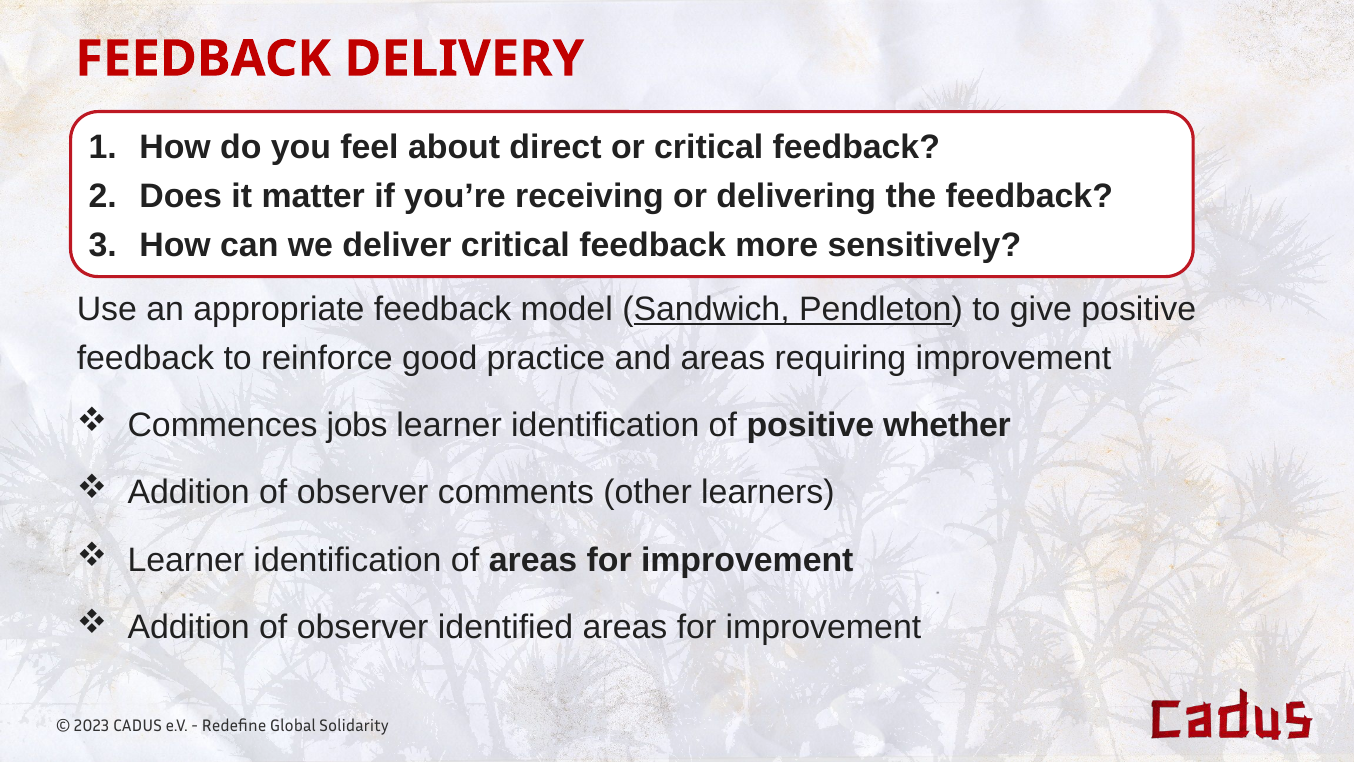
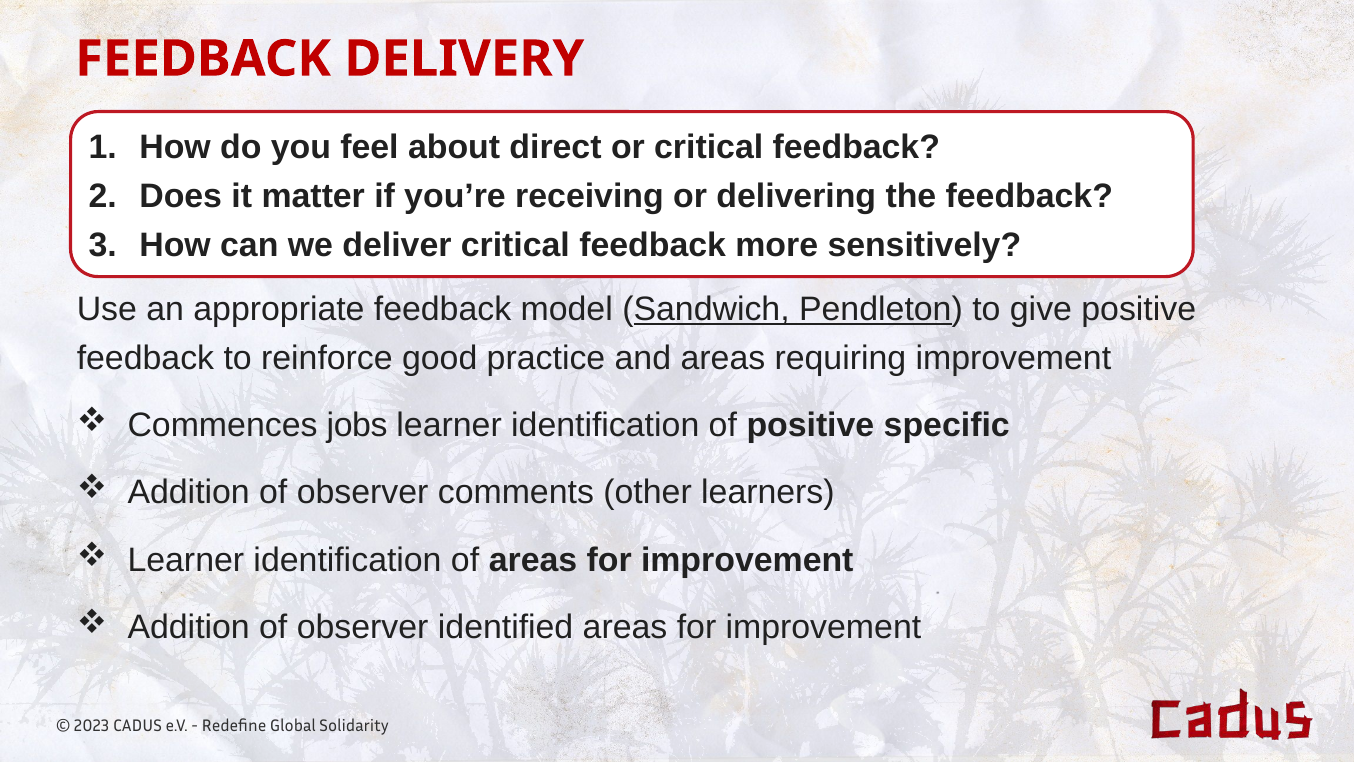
whether: whether -> specific
